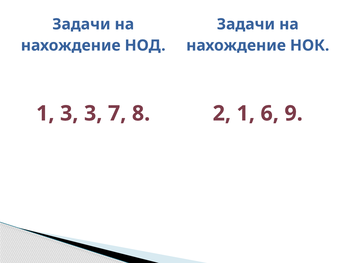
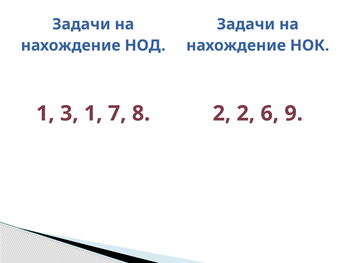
3 3: 3 -> 1
2 1: 1 -> 2
